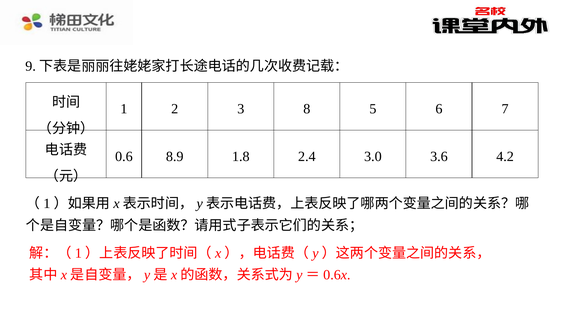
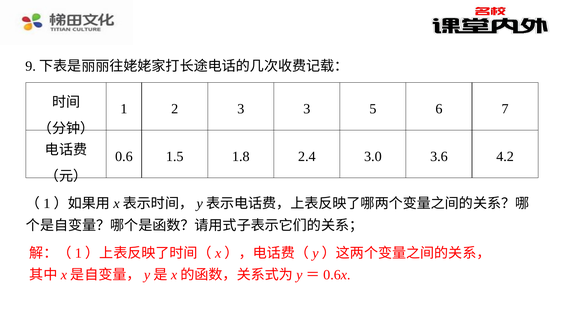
3 8: 8 -> 3
8.9: 8.9 -> 1.5
